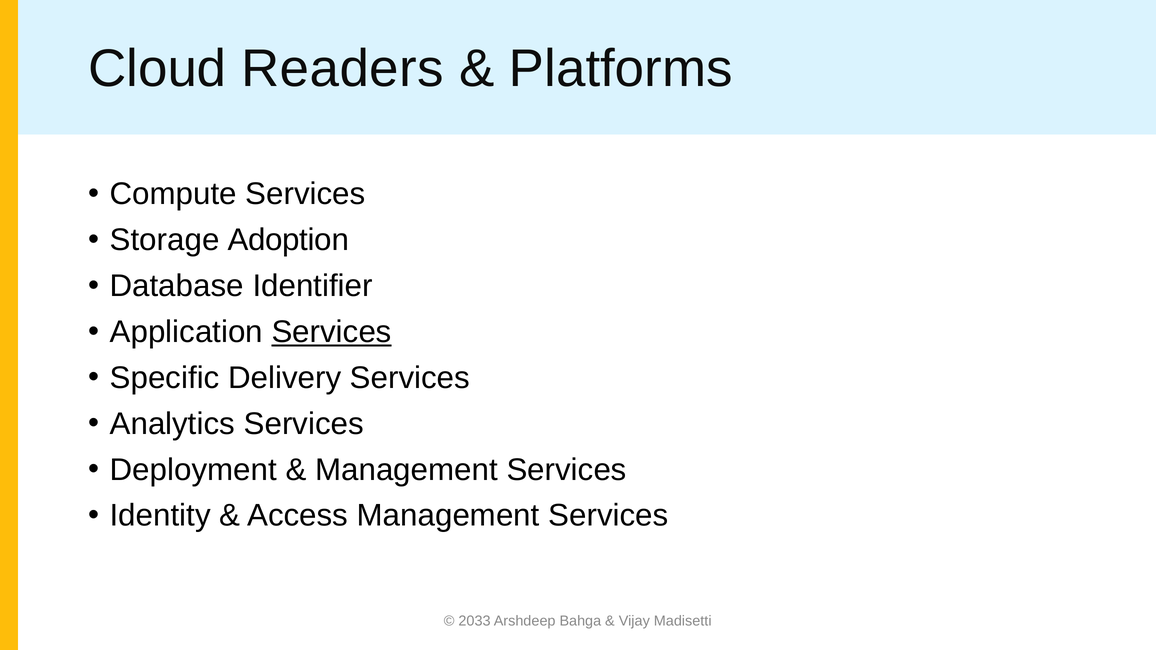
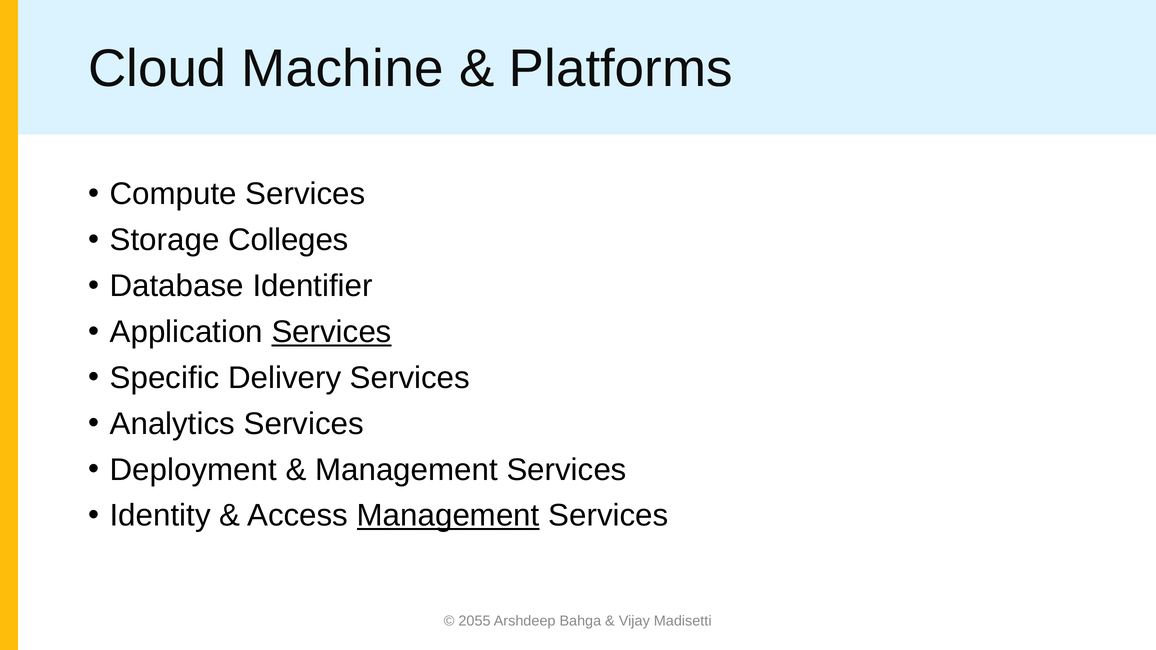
Readers: Readers -> Machine
Adoption: Adoption -> Colleges
Management at (448, 516) underline: none -> present
2033: 2033 -> 2055
